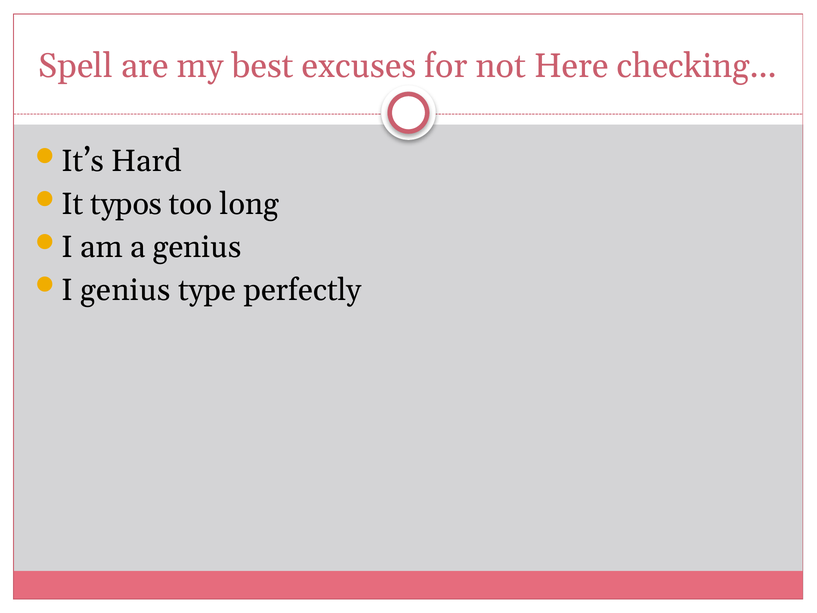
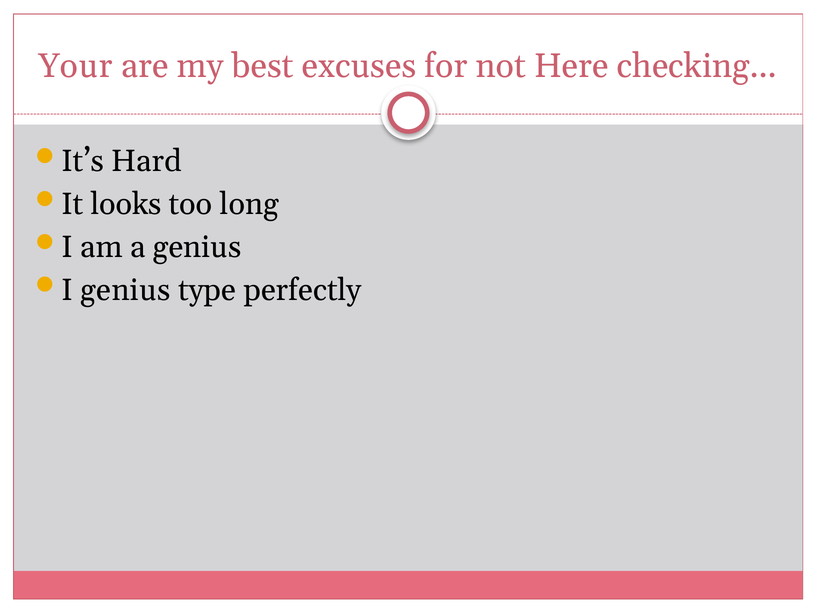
Spell: Spell -> Your
typos: typos -> looks
